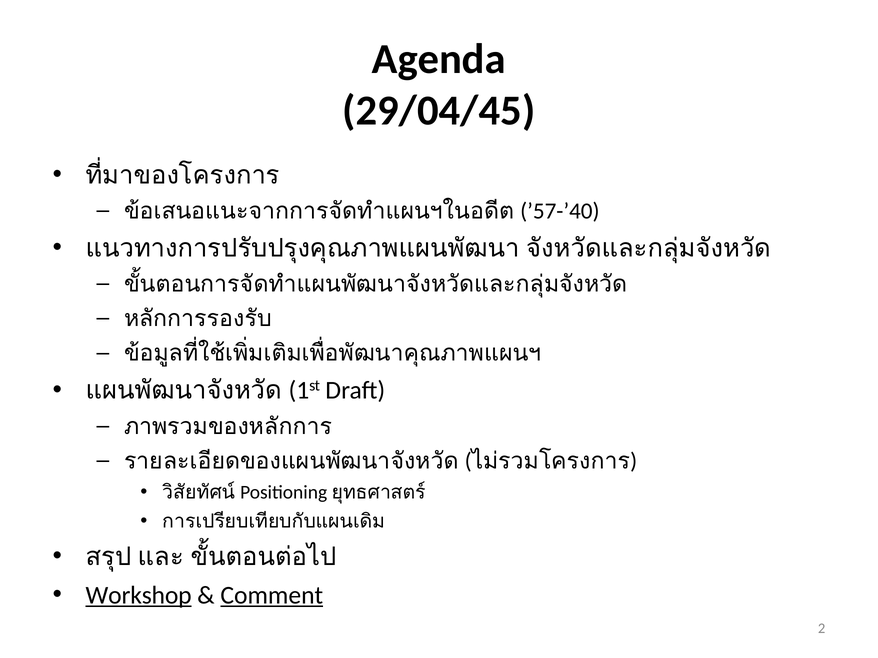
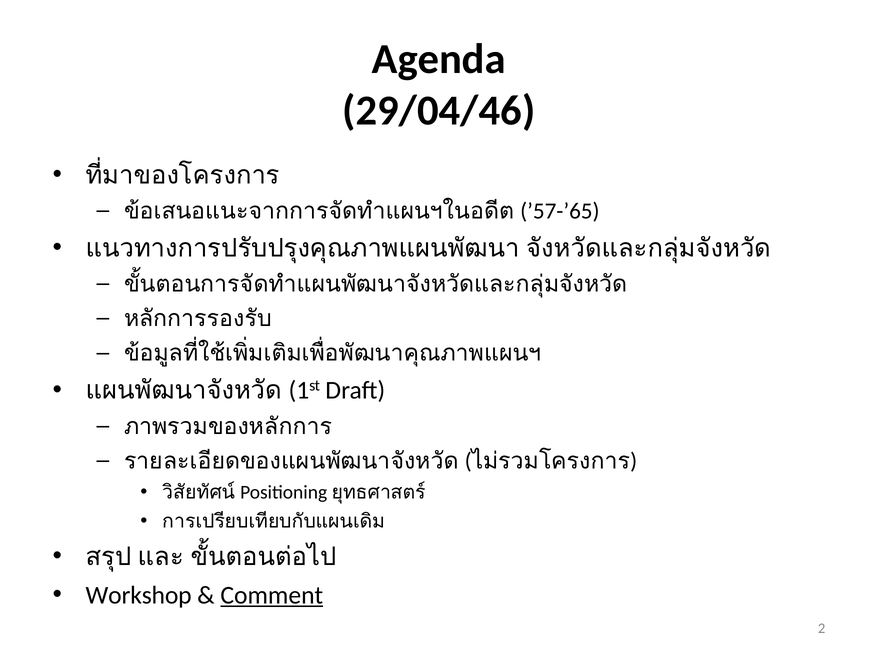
29/04/45: 29/04/45 -> 29/04/46
’57-’40: ’57-’40 -> ’57-’65
Workshop underline: present -> none
